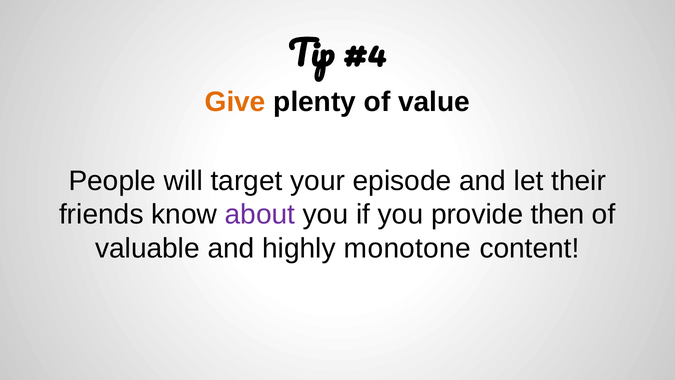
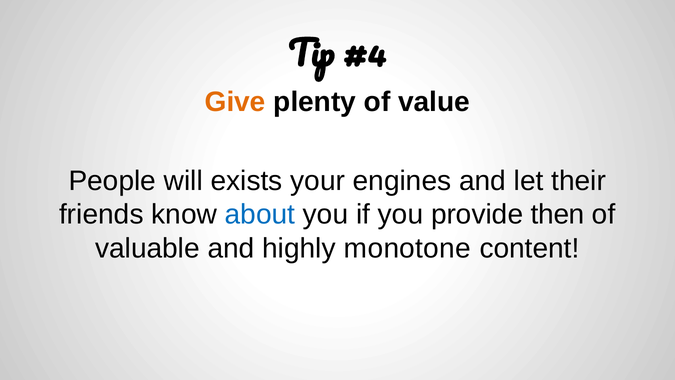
target: target -> exists
episode: episode -> engines
about colour: purple -> blue
